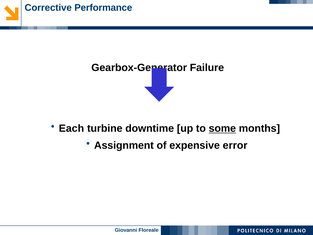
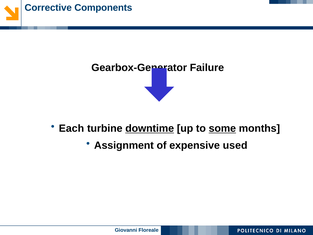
Performance: Performance -> Components
downtime underline: none -> present
error: error -> used
